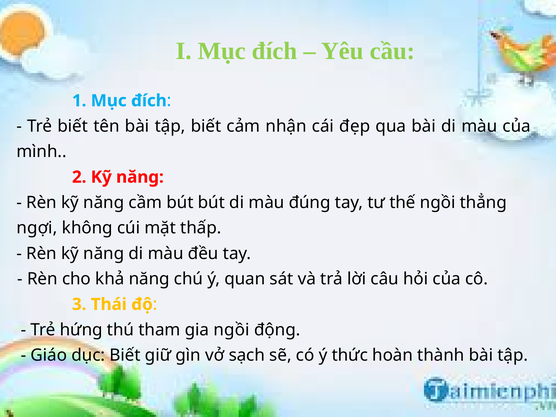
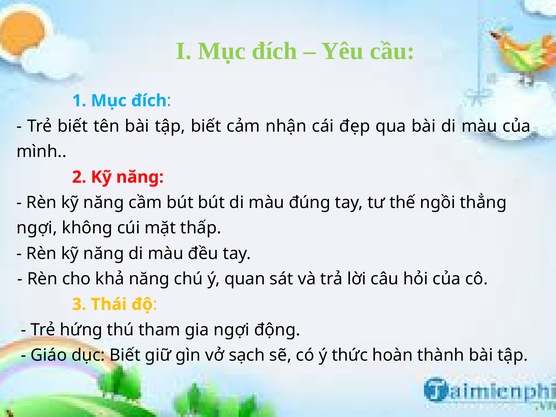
gia ngồi: ngồi -> ngợi
